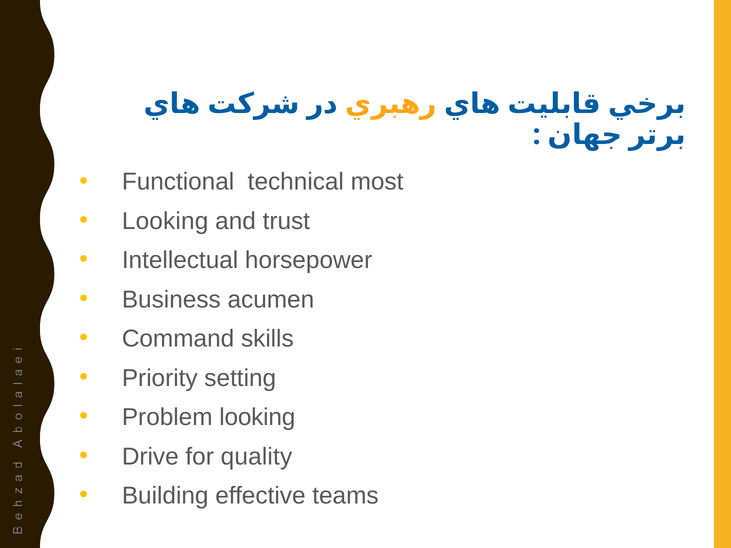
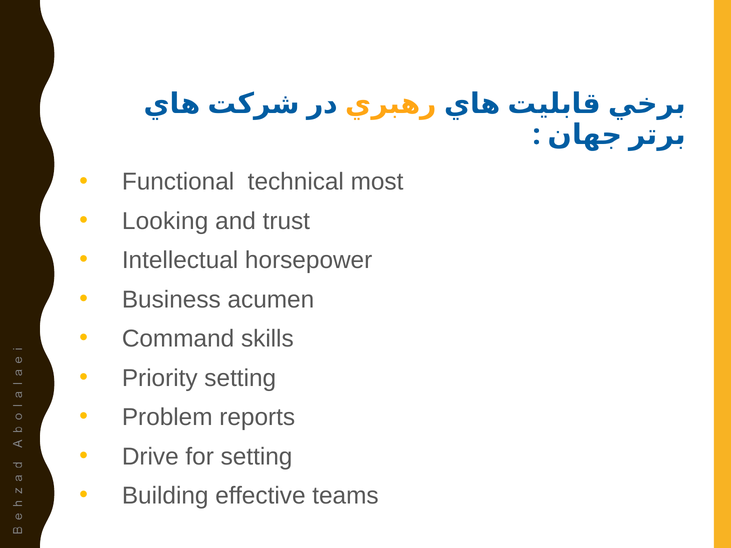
Problem looking: looking -> reports
for quality: quality -> setting
